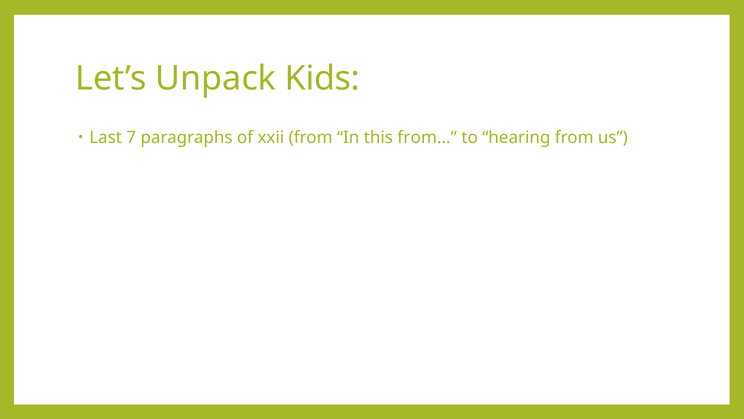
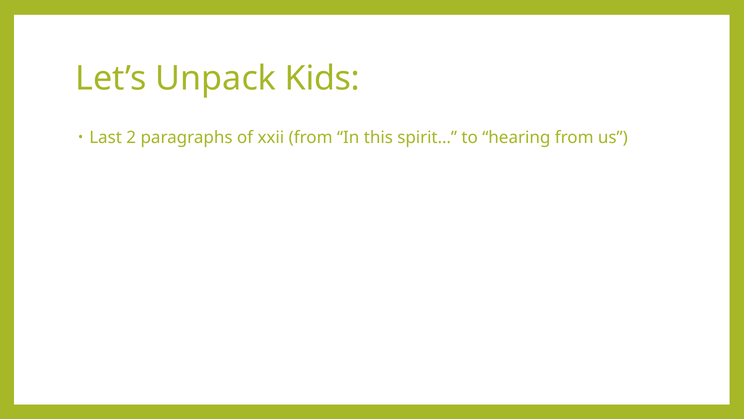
7: 7 -> 2
from…: from… -> spirit…
